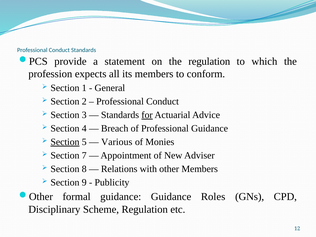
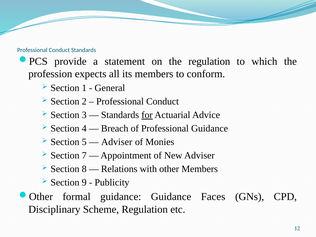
Section at (65, 142) underline: present -> none
Various at (117, 142): Various -> Adviser
Roles: Roles -> Faces
